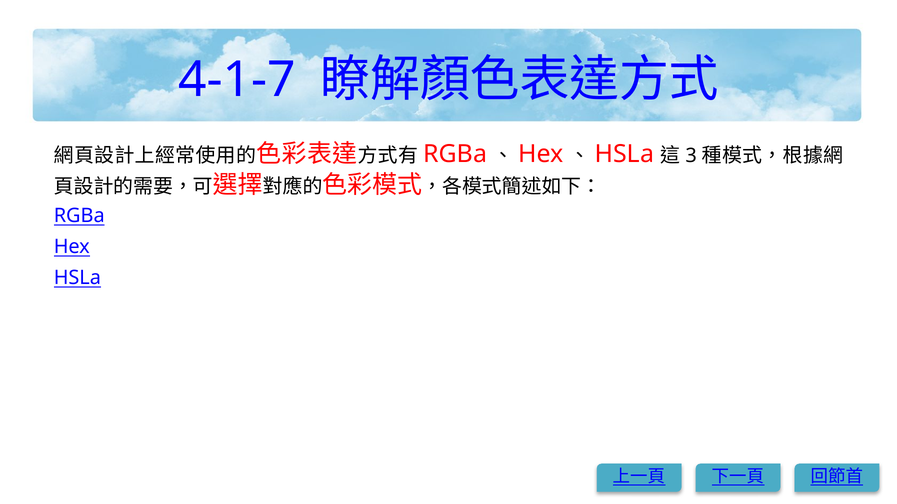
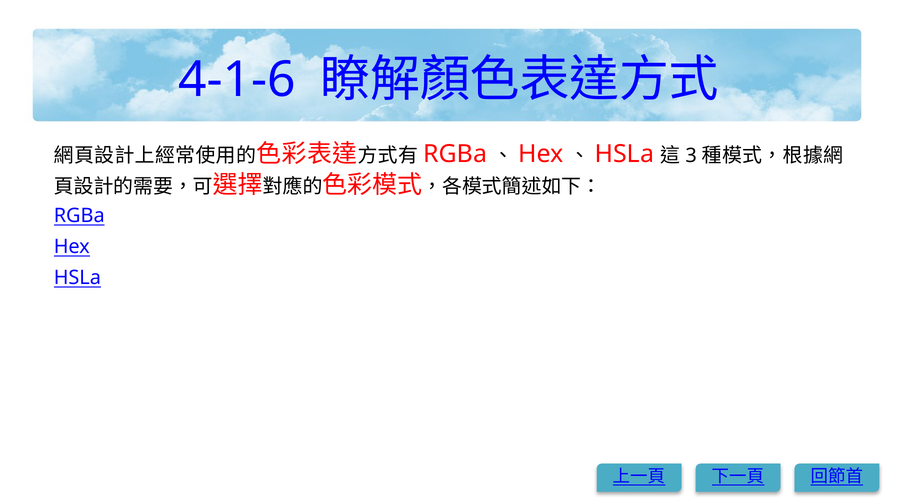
4-1-7: 4-1-7 -> 4-1-6
